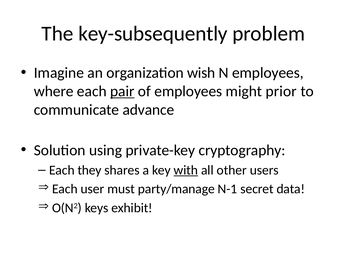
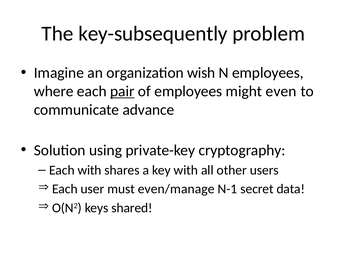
prior: prior -> even
Each they: they -> with
with at (186, 170) underline: present -> none
party/manage: party/manage -> even/manage
exhibit: exhibit -> shared
